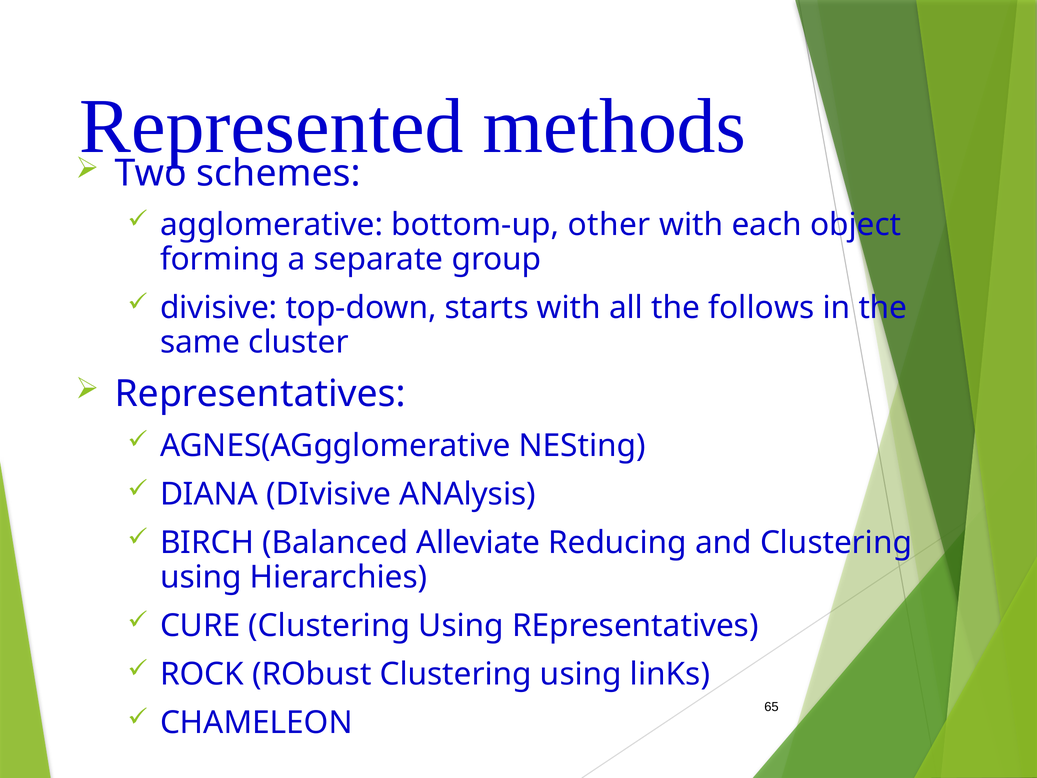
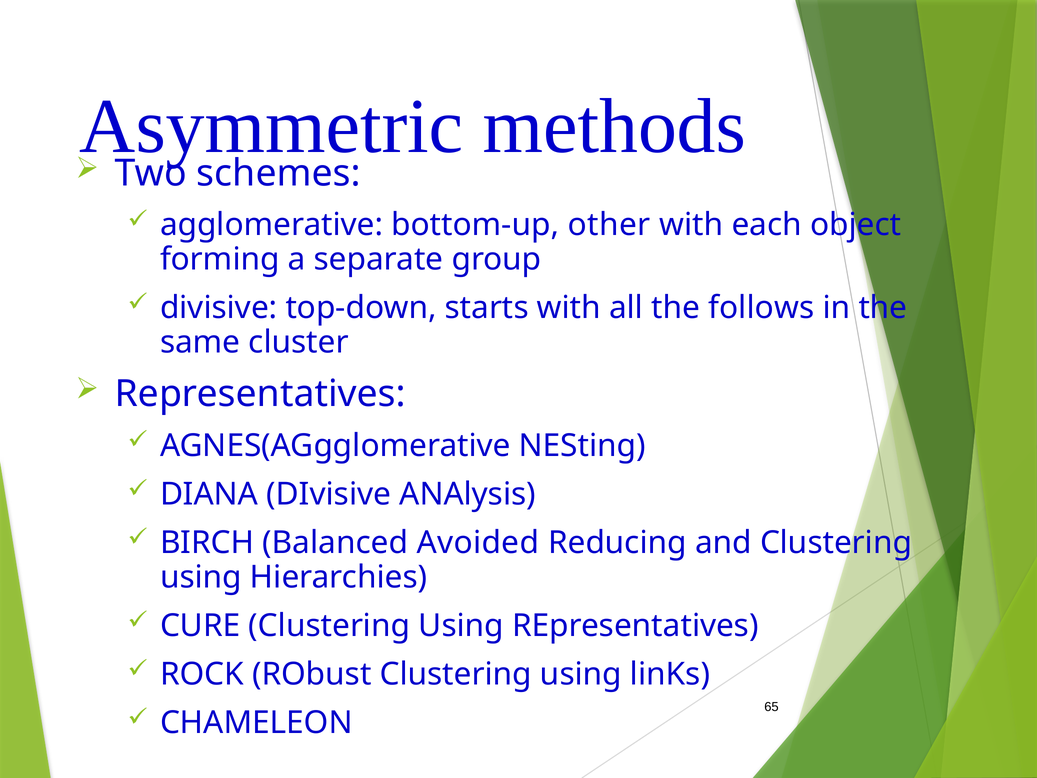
Represented: Represented -> Asymmetric
Alleviate: Alleviate -> Avoided
